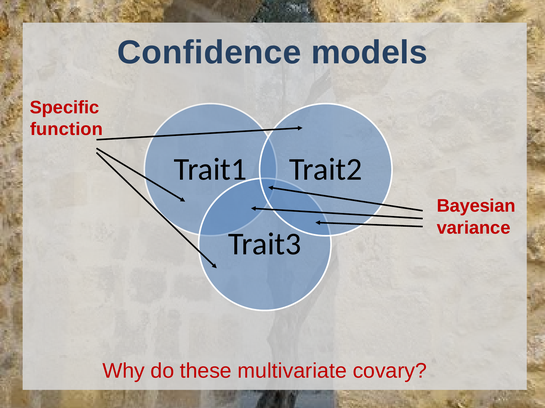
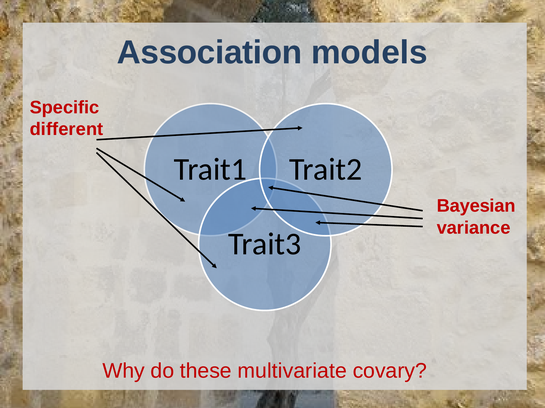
Confidence: Confidence -> Association
function: function -> different
